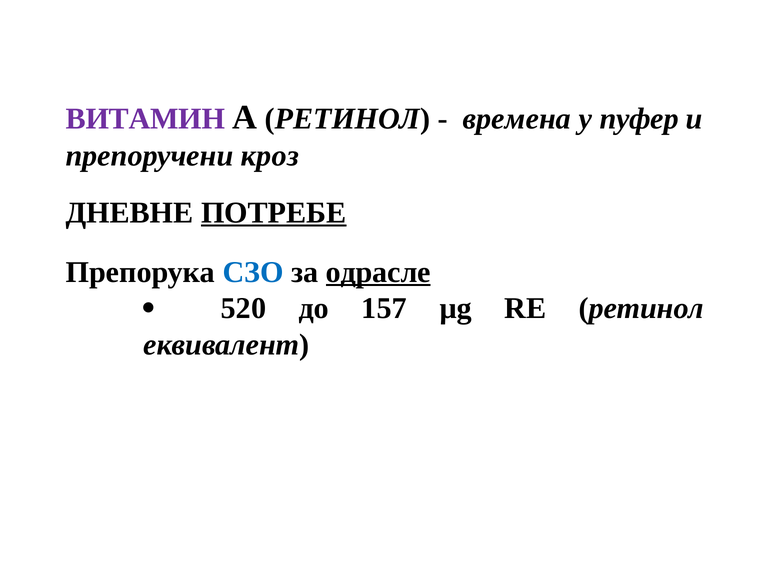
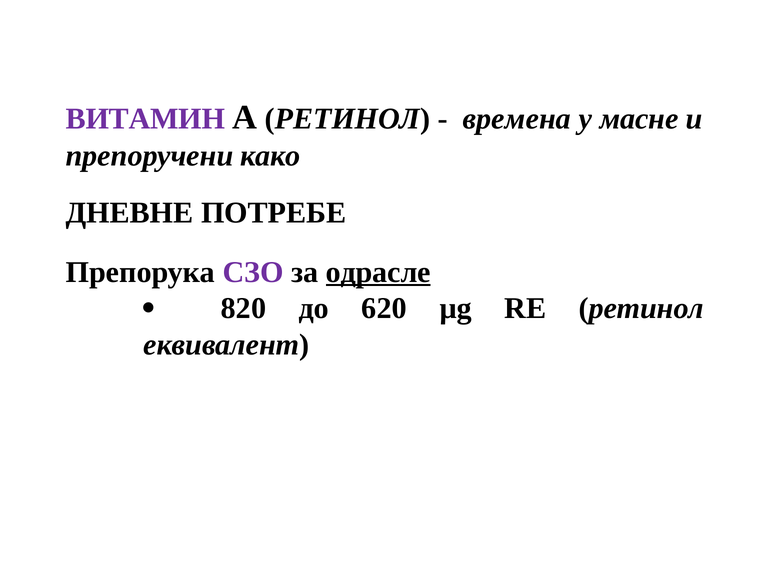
пуфер: пуфер -> масне
кроз: кроз -> како
ПОТРЕБЕ underline: present -> none
СЗО colour: blue -> purple
520: 520 -> 820
157: 157 -> 620
